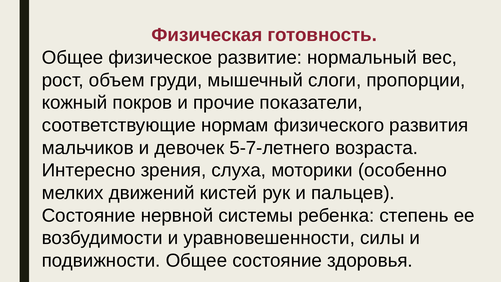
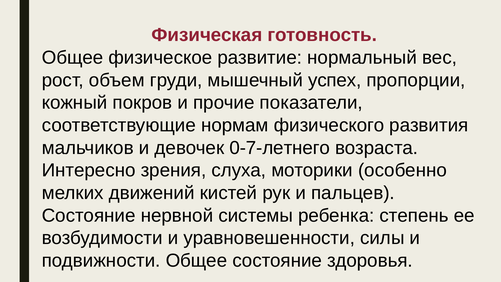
слоги: слоги -> успех
5-7-летнего: 5-7-летнего -> 0-7-летнего
